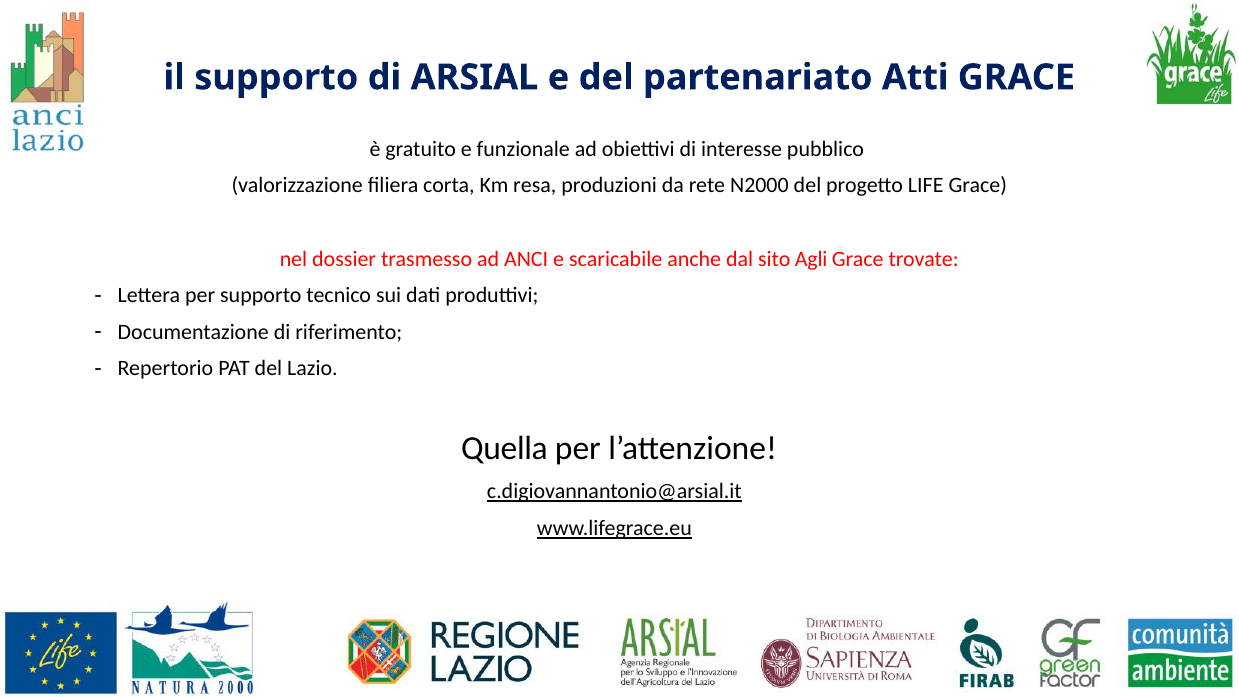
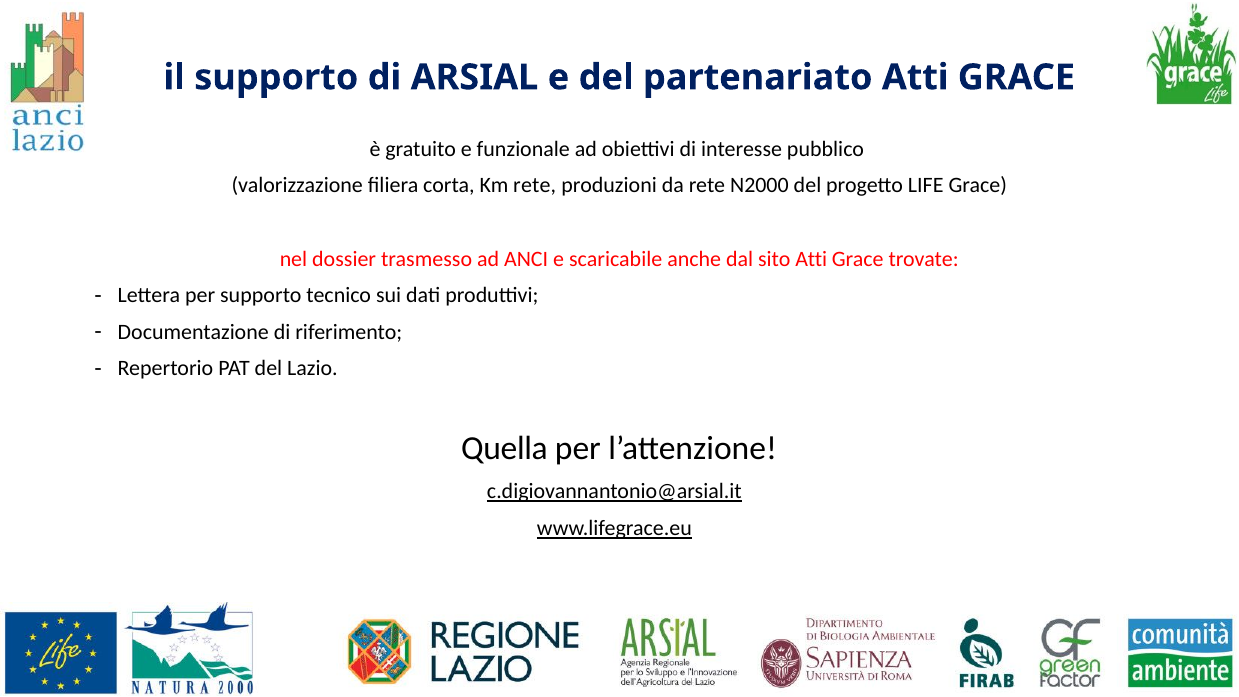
Km resa: resa -> rete
sito Agli: Agli -> Atti
